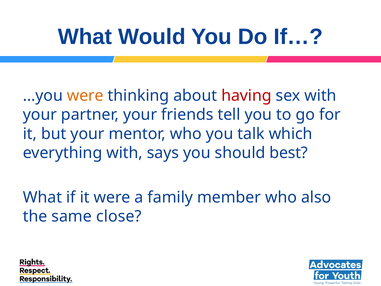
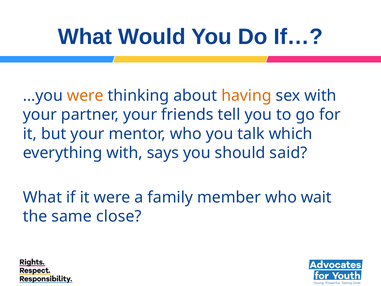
having colour: red -> orange
best: best -> said
also: also -> wait
